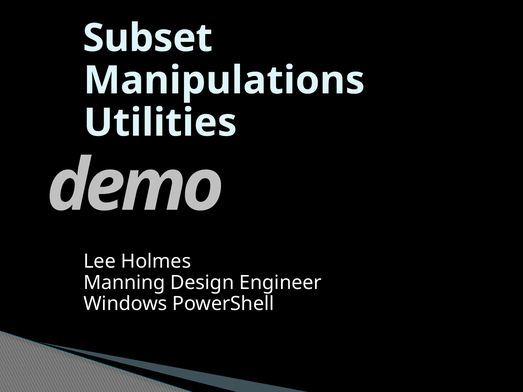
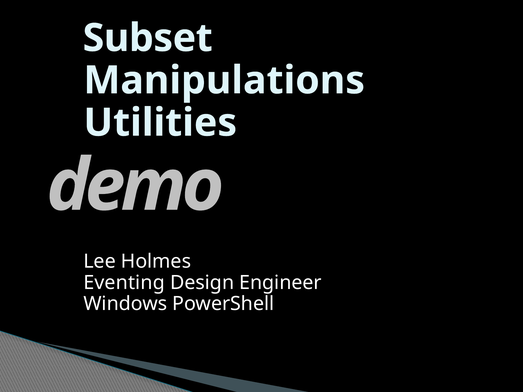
Manning: Manning -> Eventing
